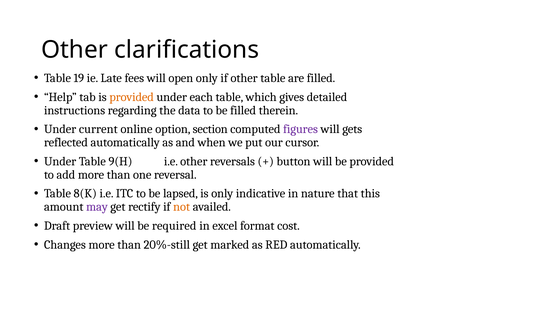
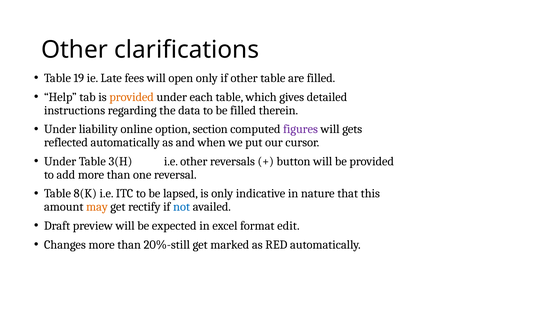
current: current -> liability
9(H: 9(H -> 3(H
may colour: purple -> orange
not colour: orange -> blue
required: required -> expected
cost: cost -> edit
